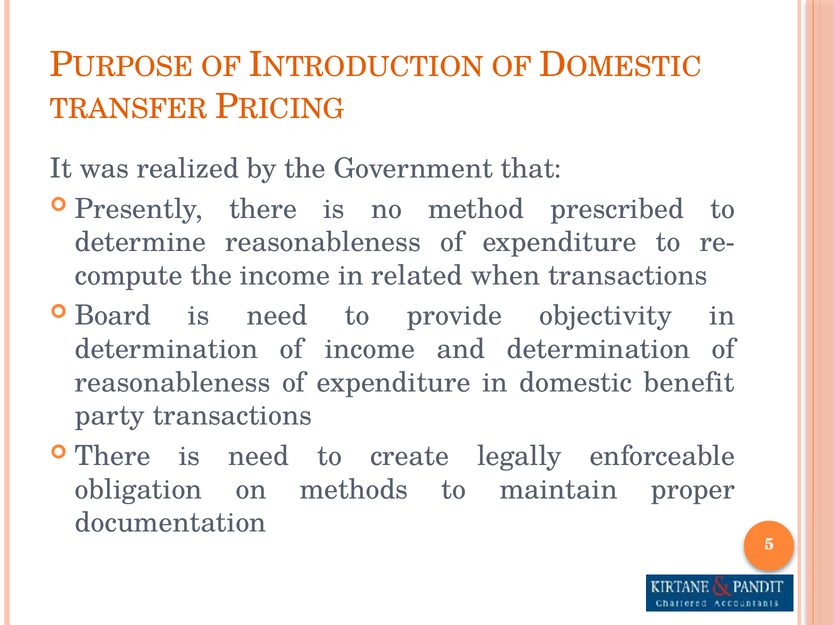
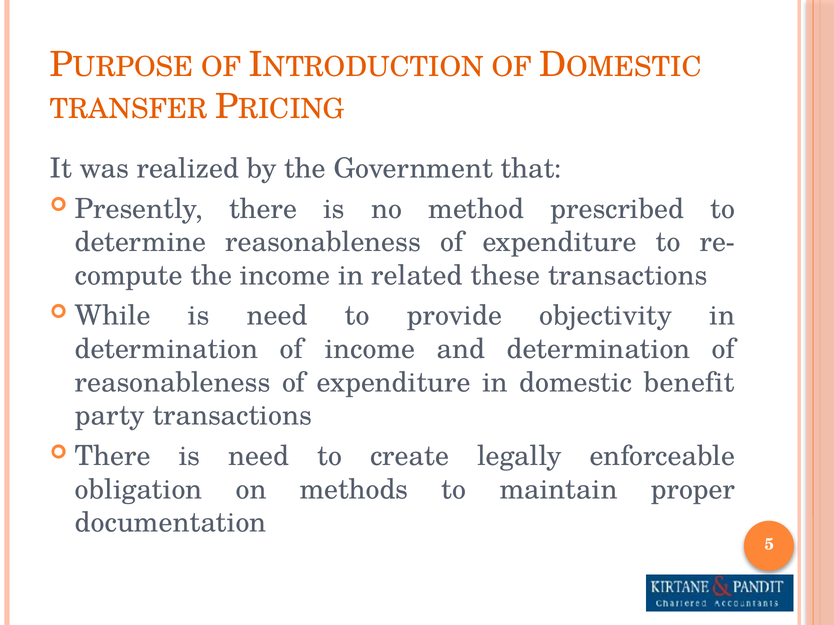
when: when -> these
Board: Board -> While
